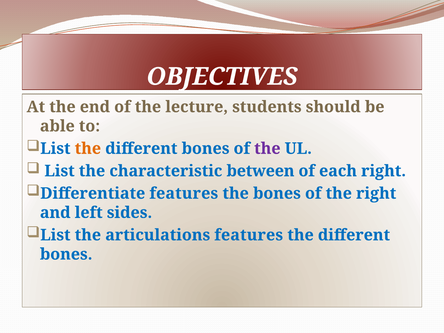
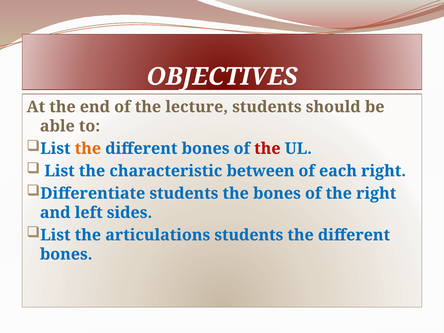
the at (267, 149) colour: purple -> red
Differentiate features: features -> students
articulations features: features -> students
